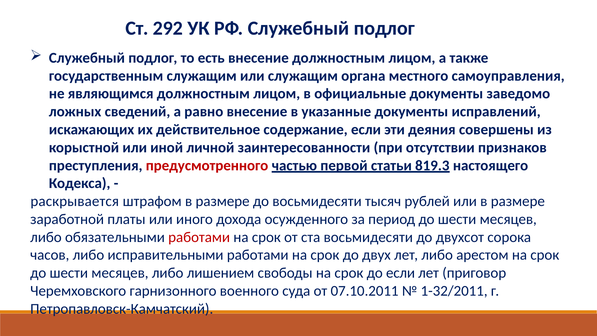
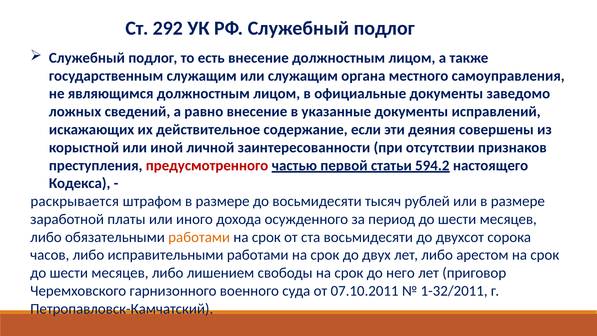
819.3: 819.3 -> 594.2
работами at (199, 237) colour: red -> orange
до если: если -> него
